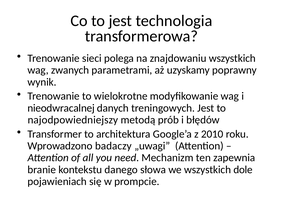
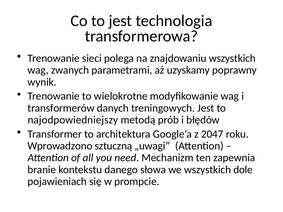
nieodwracalnej: nieodwracalnej -> transformerów
2010: 2010 -> 2047
badaczy: badaczy -> sztuczną
